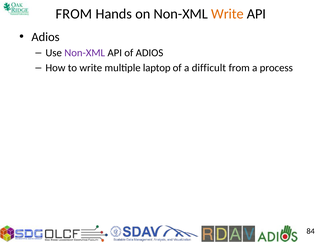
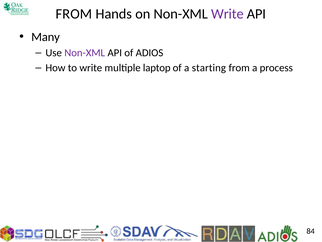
Write at (227, 14) colour: orange -> purple
Adios at (45, 37): Adios -> Many
difficult: difficult -> starting
